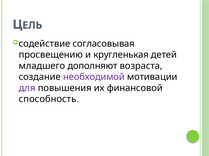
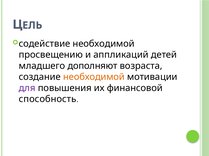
содействие согласовывая: согласовывая -> необходимой
кругленькая: кругленькая -> аппликаций
необходимой at (94, 77) colour: purple -> orange
